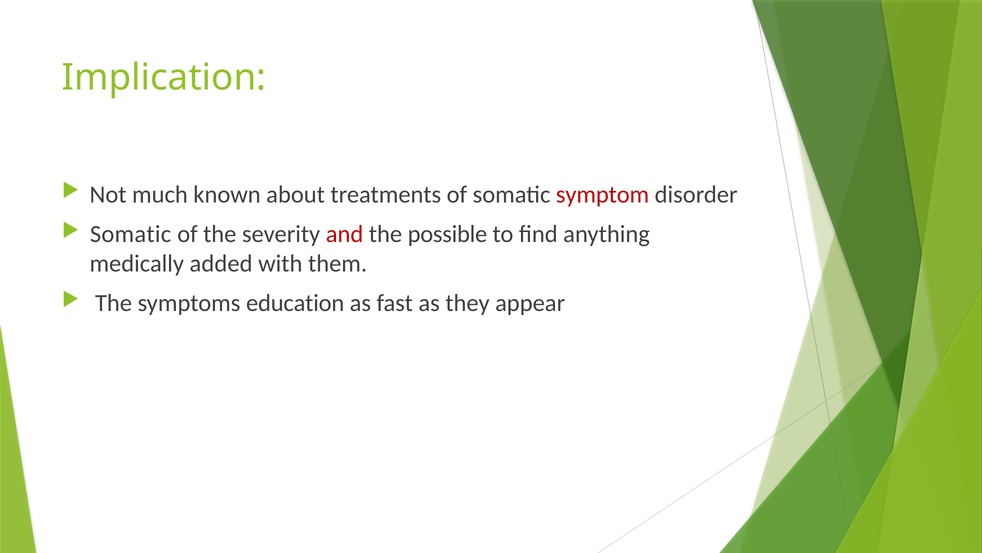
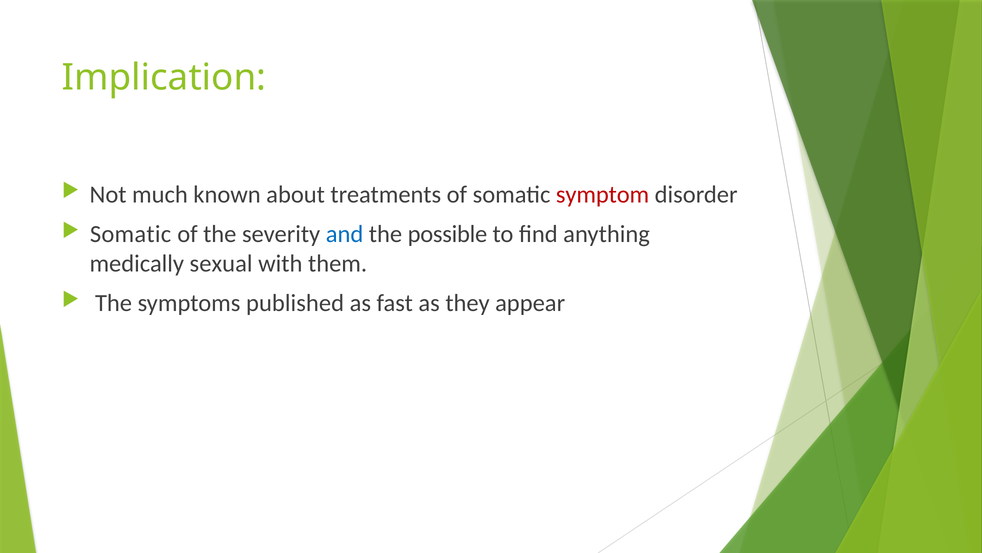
and colour: red -> blue
added: added -> sexual
education: education -> published
